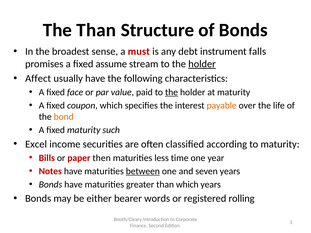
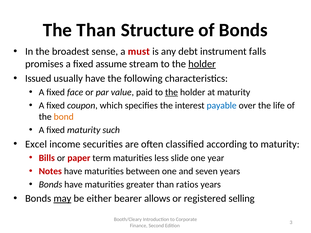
Affect: Affect -> Issued
payable colour: orange -> blue
then: then -> term
time: time -> slide
between underline: present -> none
than which: which -> ratios
may underline: none -> present
words: words -> allows
rolling: rolling -> selling
